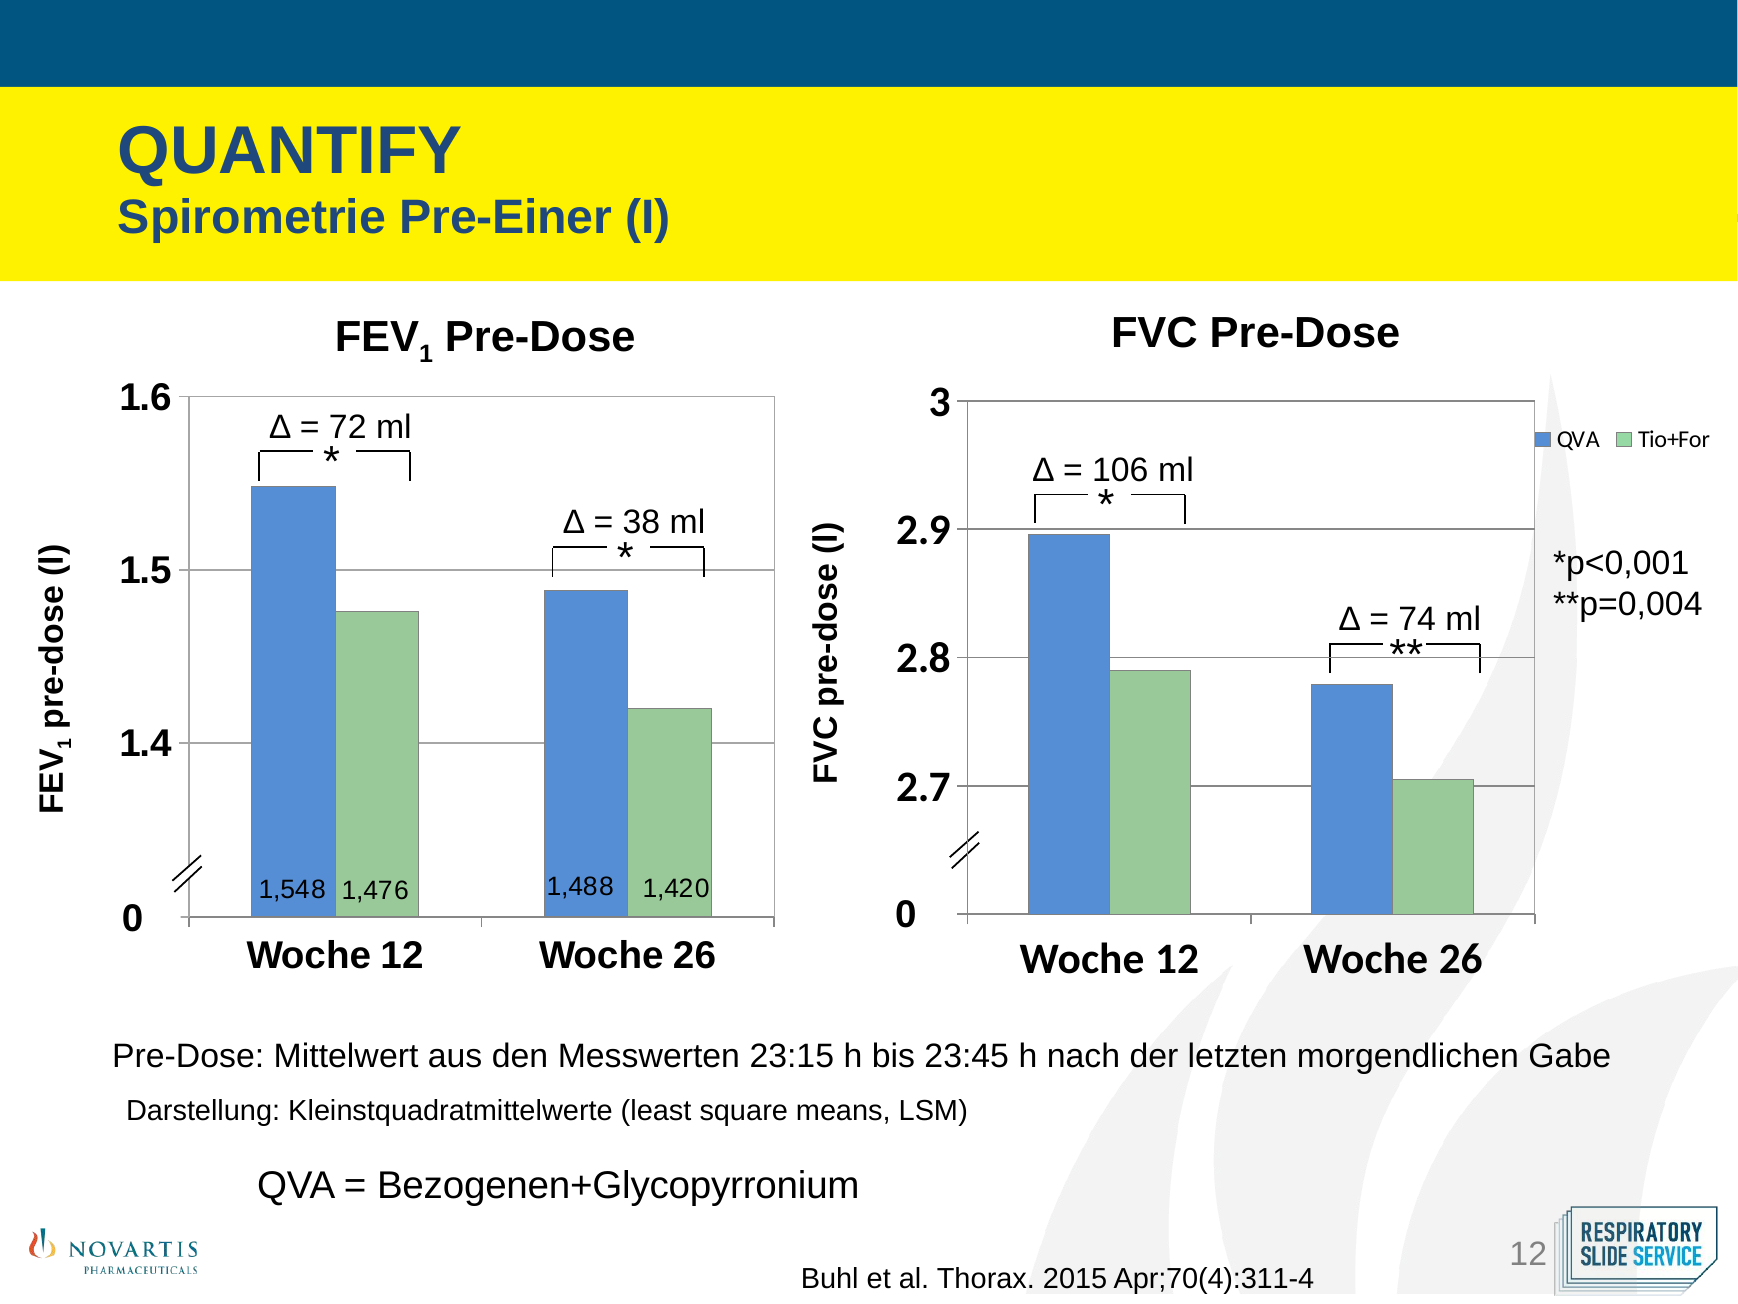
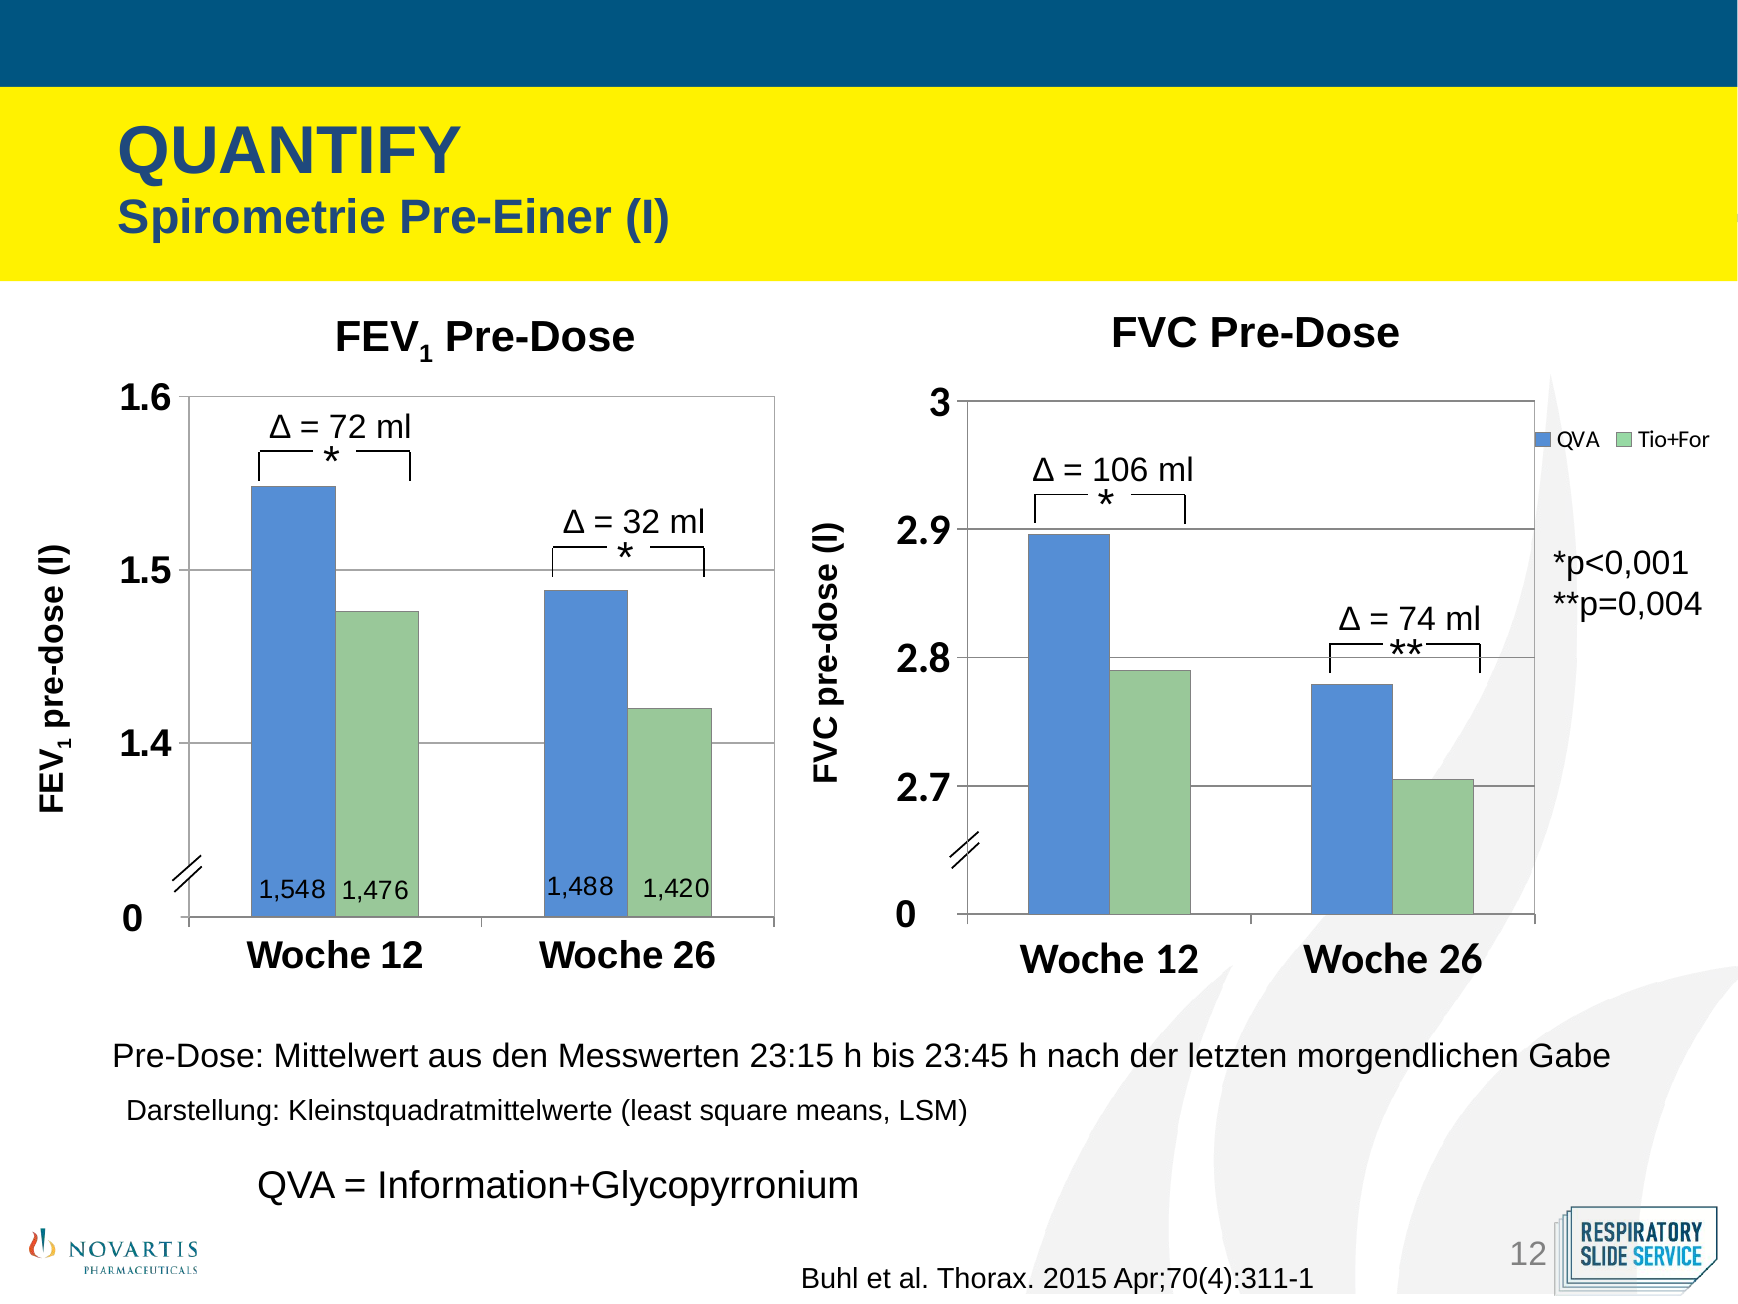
38: 38 -> 32
Bezogenen+Glycopyrronium: Bezogenen+Glycopyrronium -> Information+Glycopyrronium
Apr;70(4):311-4: Apr;70(4):311-4 -> Apr;70(4):311-1
